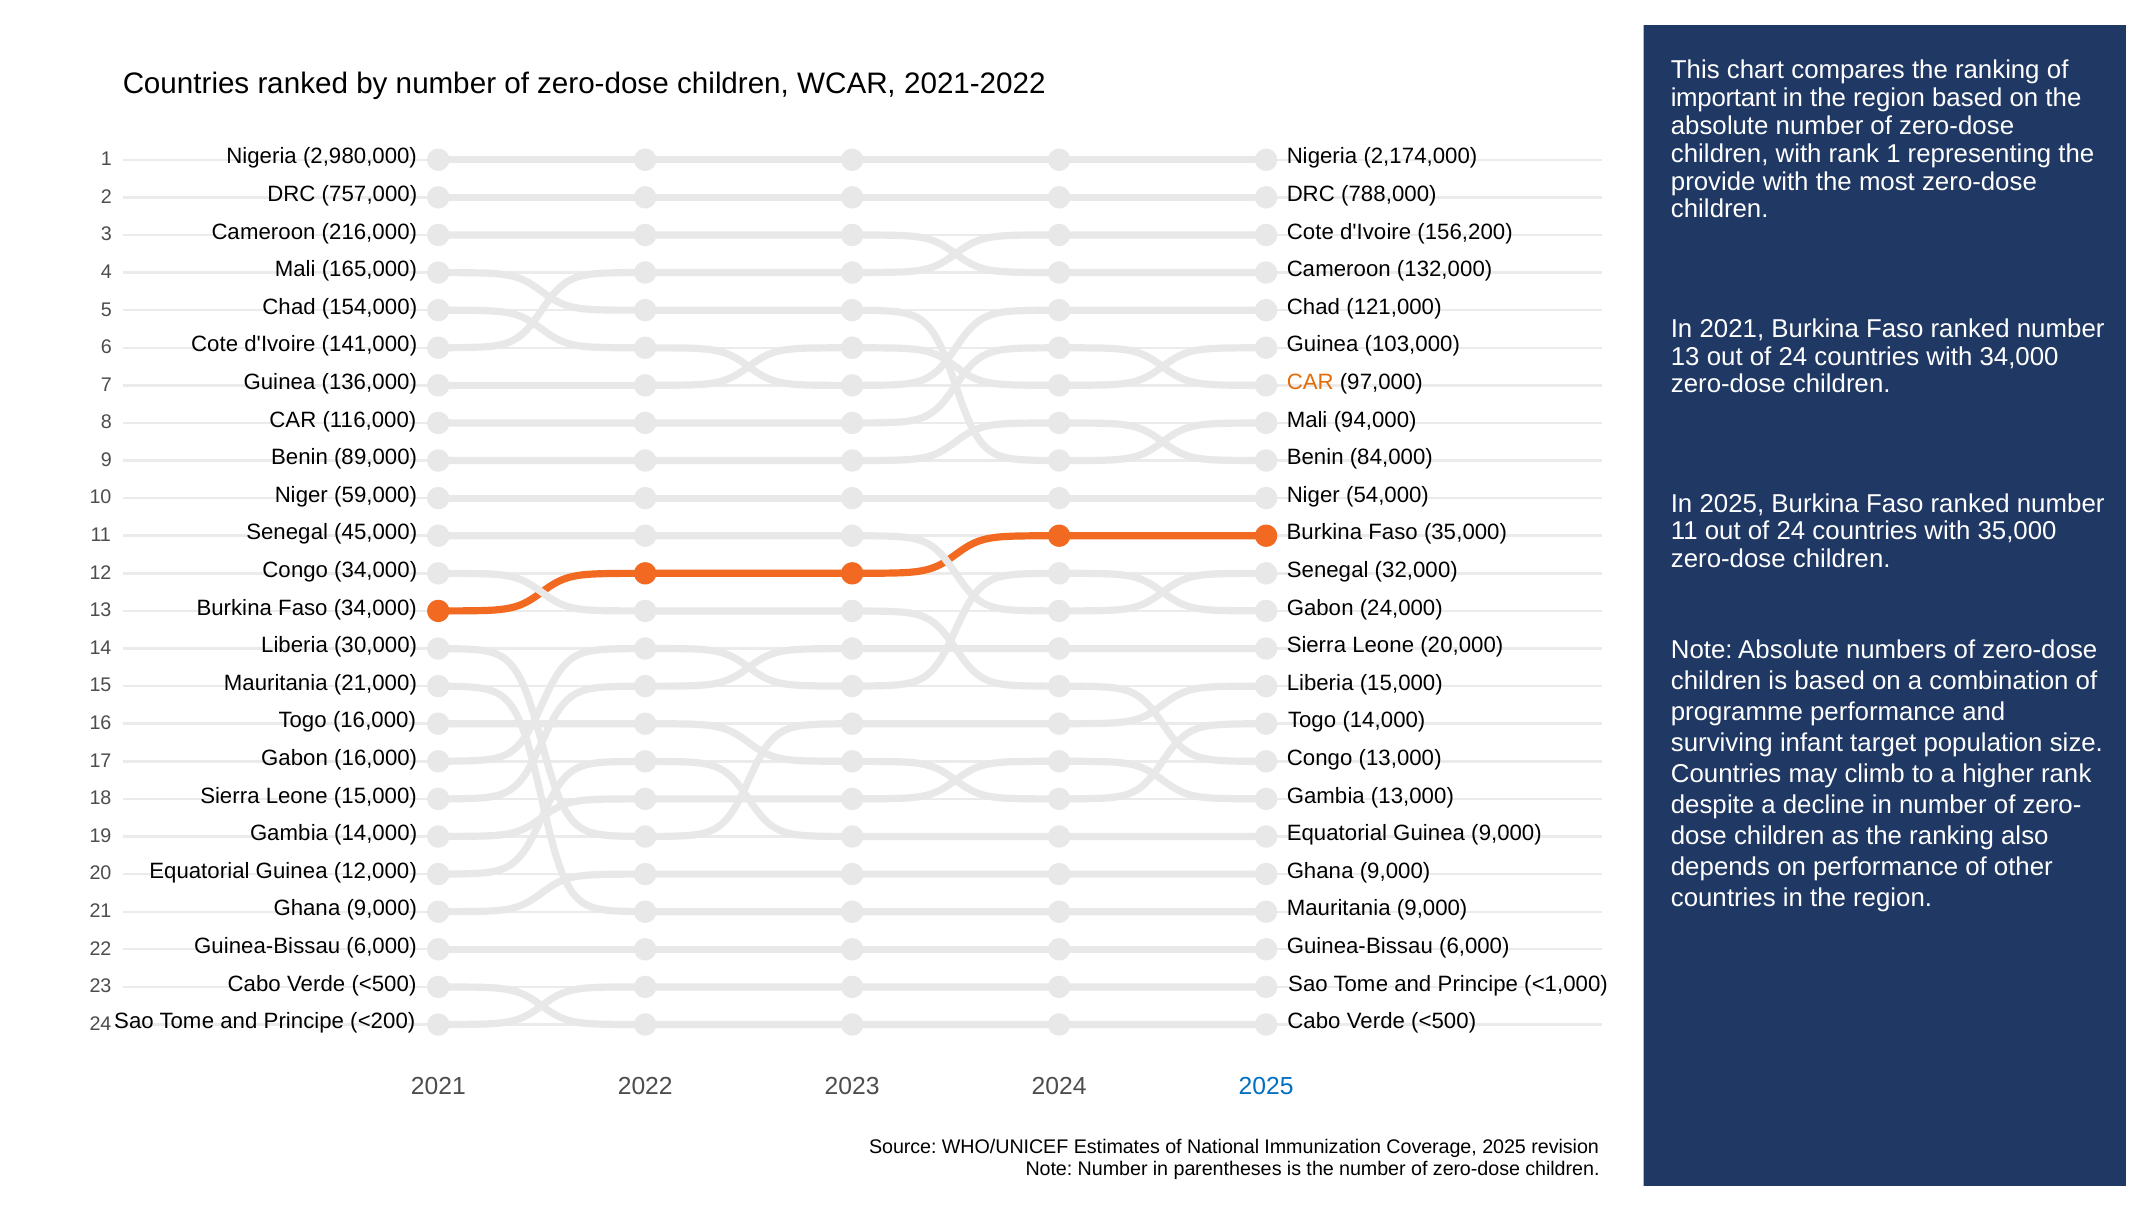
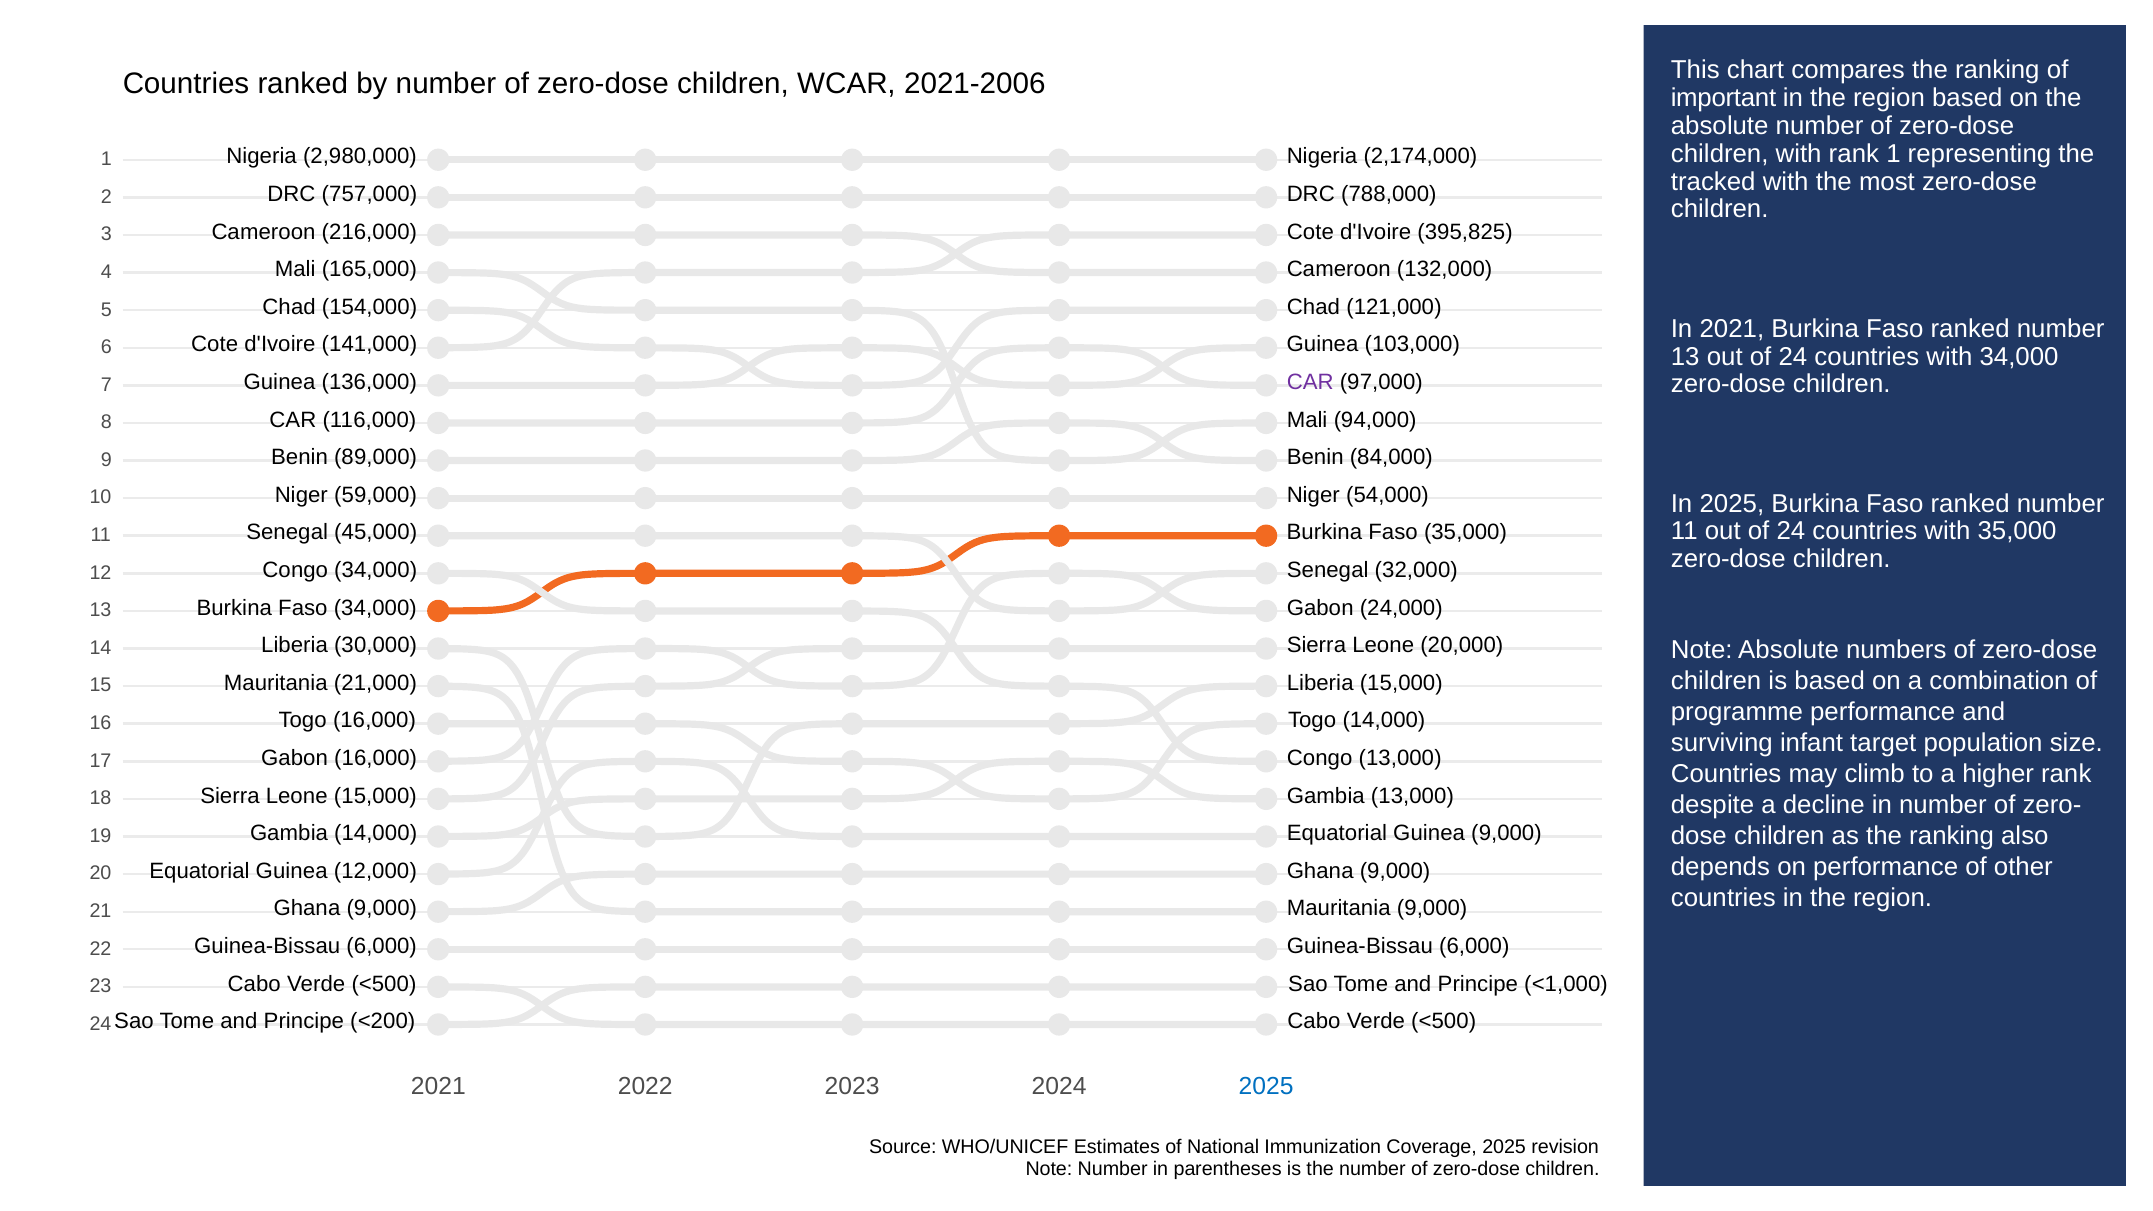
2021-2022: 2021-2022 -> 2021-2006
provide: provide -> tracked
156,200: 156,200 -> 395,825
CAR at (1310, 382) colour: orange -> purple
